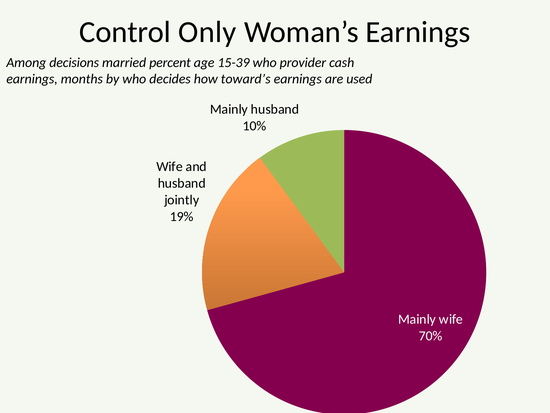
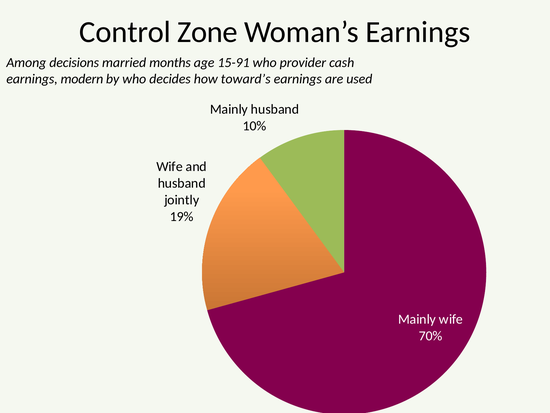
Only: Only -> Zone
percent: percent -> months
15-39: 15-39 -> 15-91
months: months -> modern
